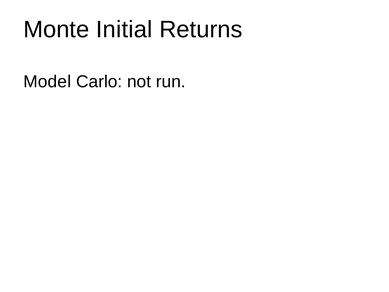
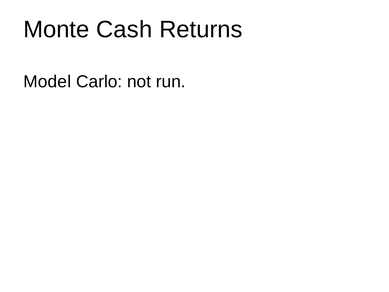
Initial: Initial -> Cash
